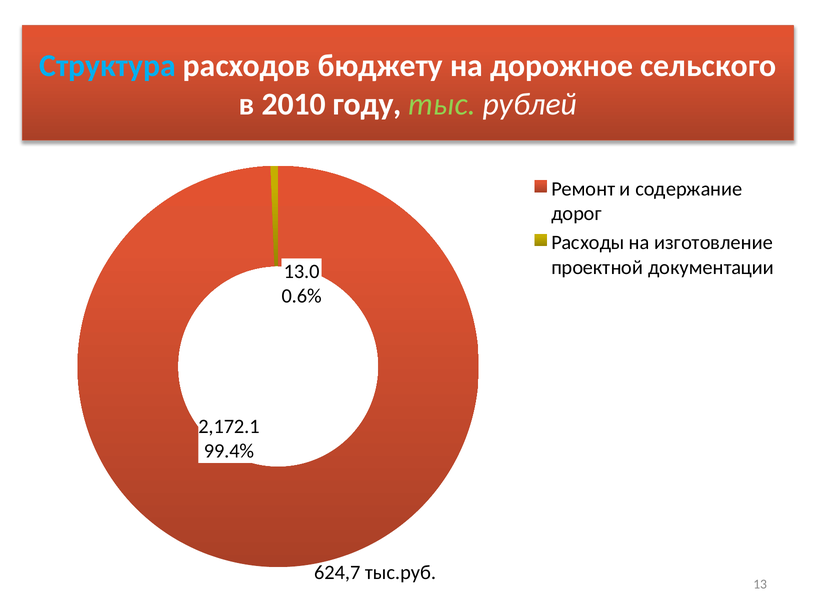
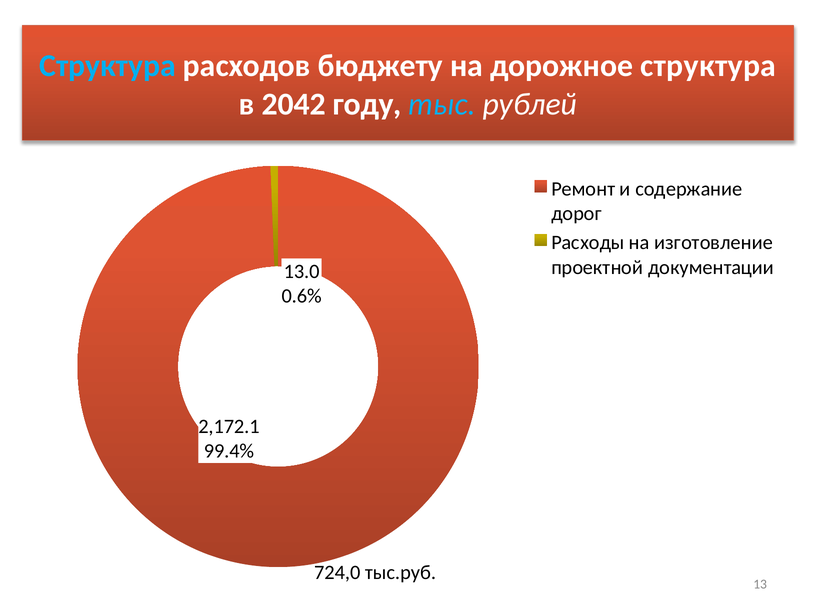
дорожное сельского: сельского -> структура
2010: 2010 -> 2042
тыс colour: light green -> light blue
624,7: 624,7 -> 724,0
